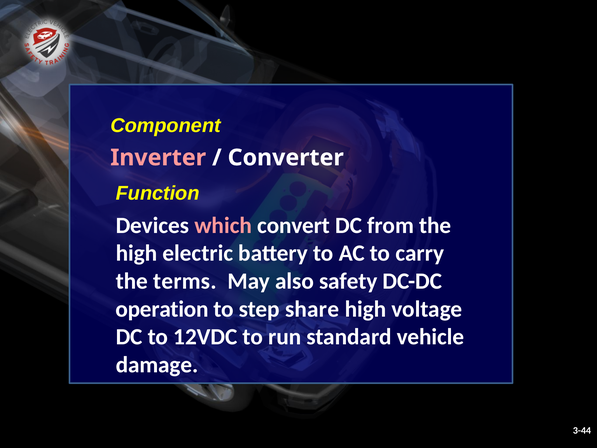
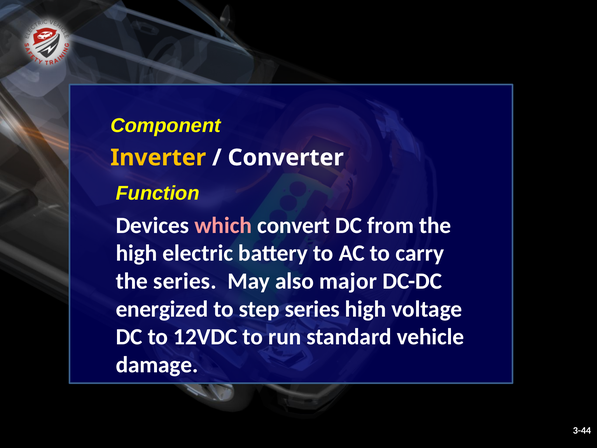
Inverter colour: pink -> yellow
the terms: terms -> series
safety: safety -> major
operation: operation -> energized
step share: share -> series
